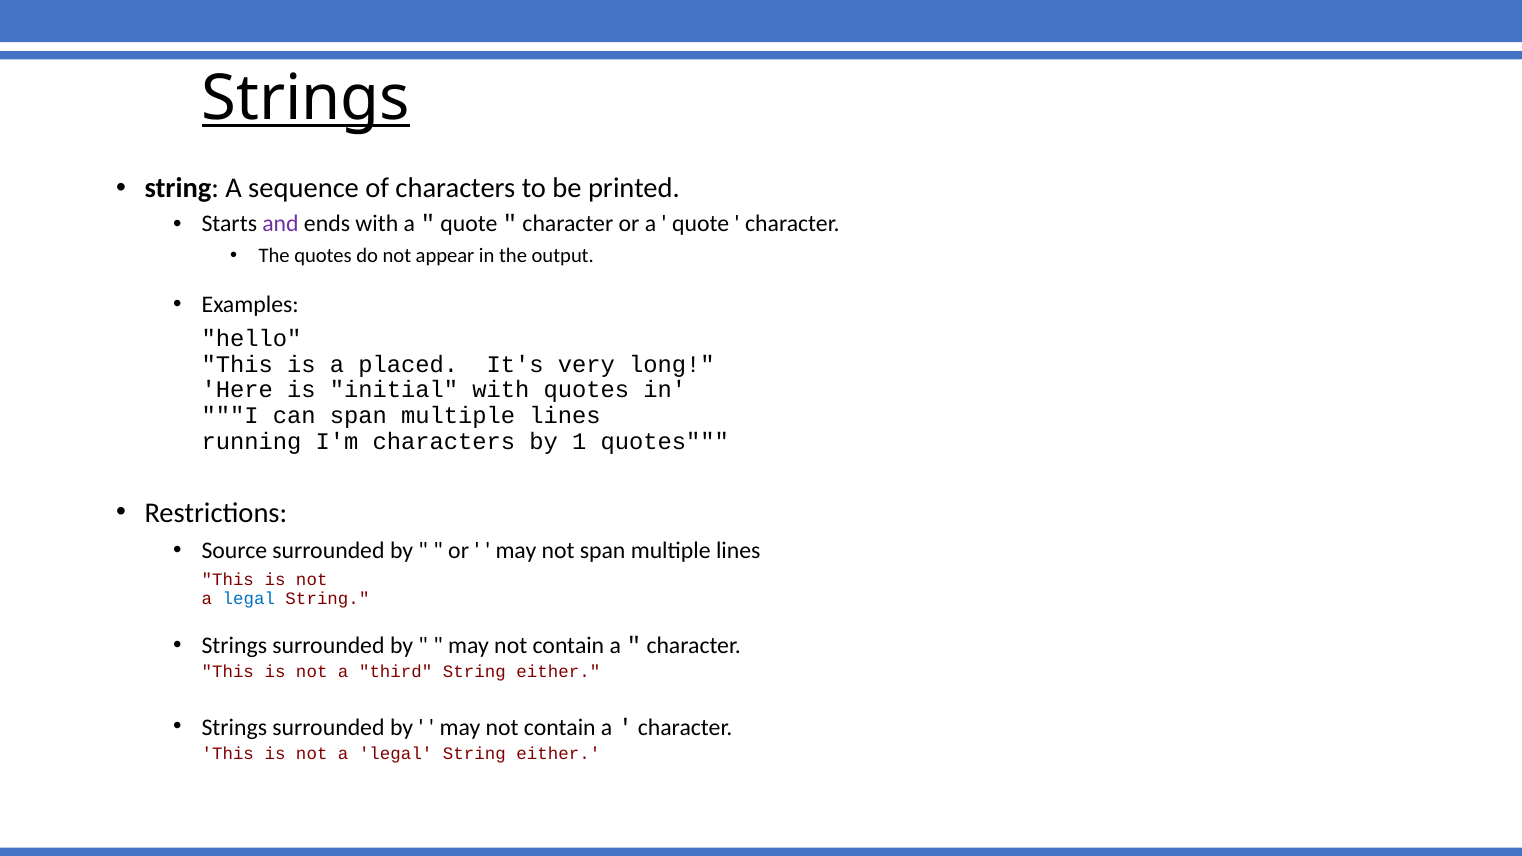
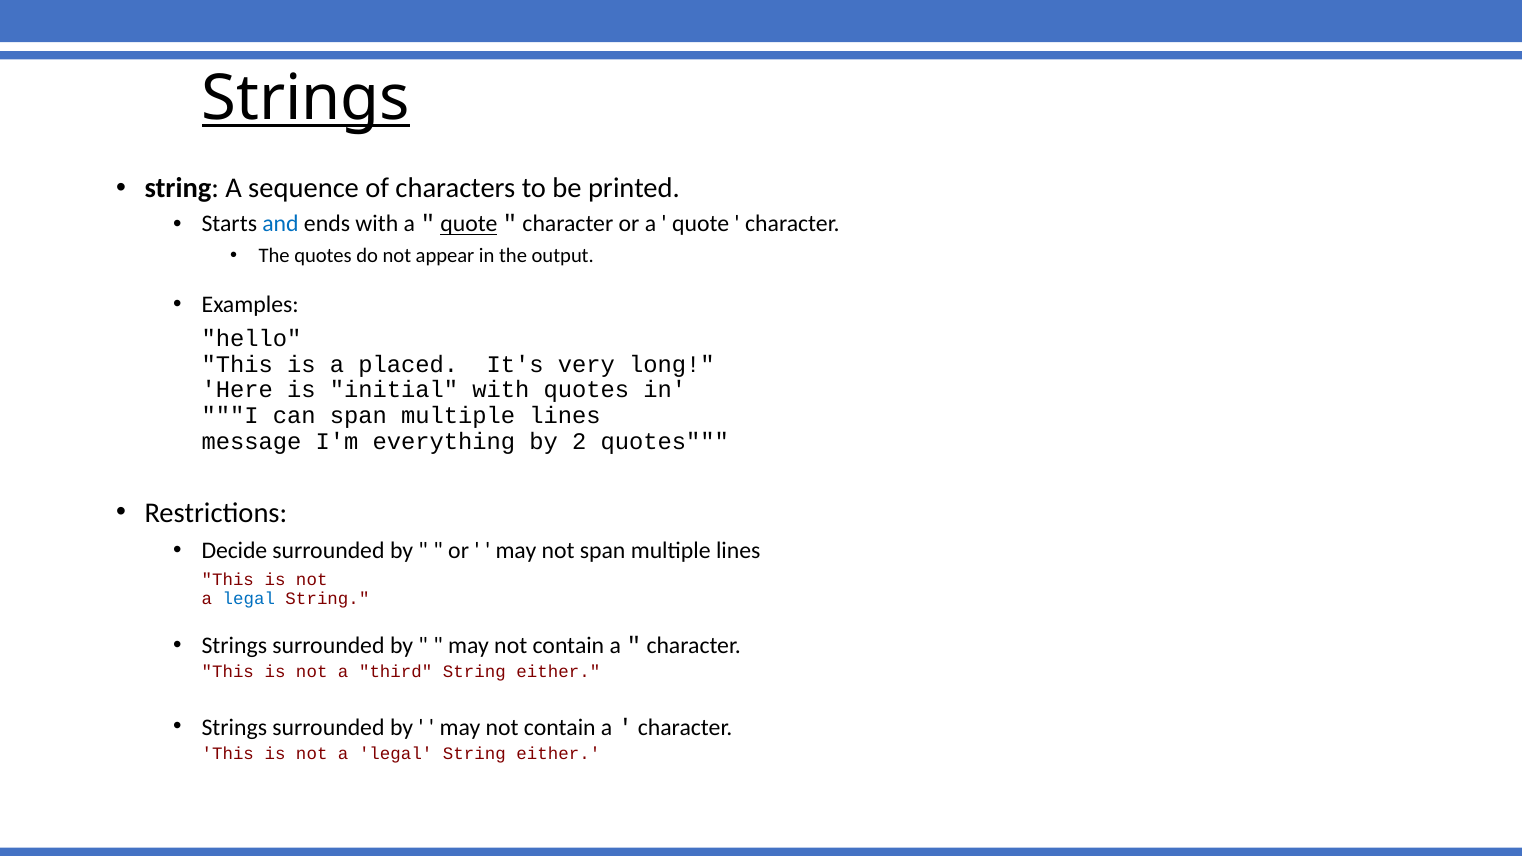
and colour: purple -> blue
quote at (469, 224) underline: none -> present
running: running -> message
I'm characters: characters -> everything
1: 1 -> 2
Source: Source -> Decide
